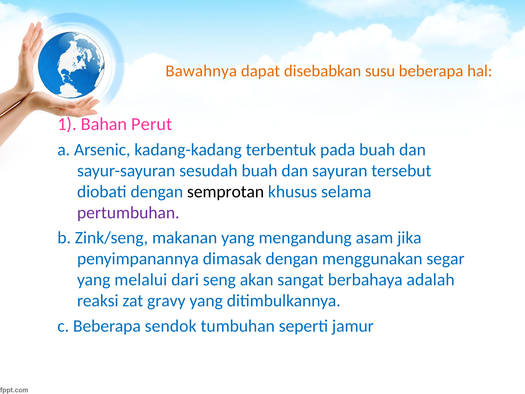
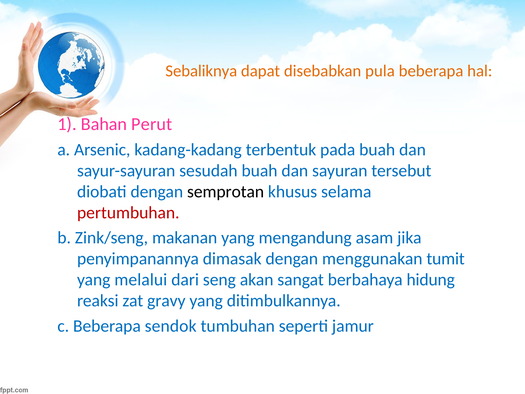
Bawahnya: Bawahnya -> Sebaliknya
susu: susu -> pula
pertumbuhan colour: purple -> red
segar: segar -> tumit
adalah: adalah -> hidung
